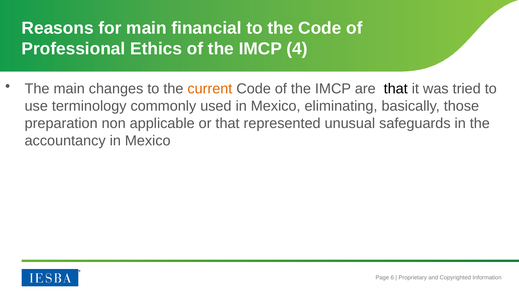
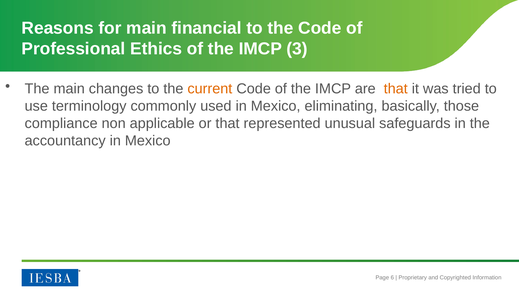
4: 4 -> 3
that at (396, 89) colour: black -> orange
preparation: preparation -> compliance
